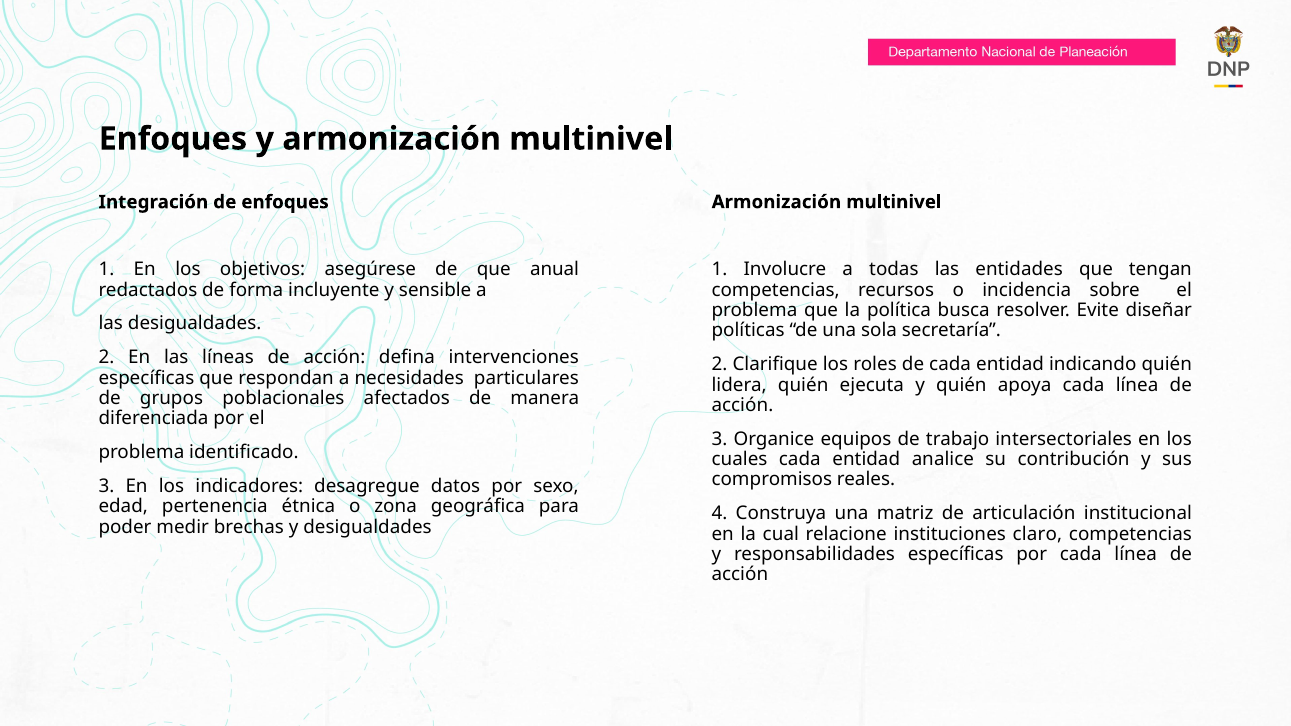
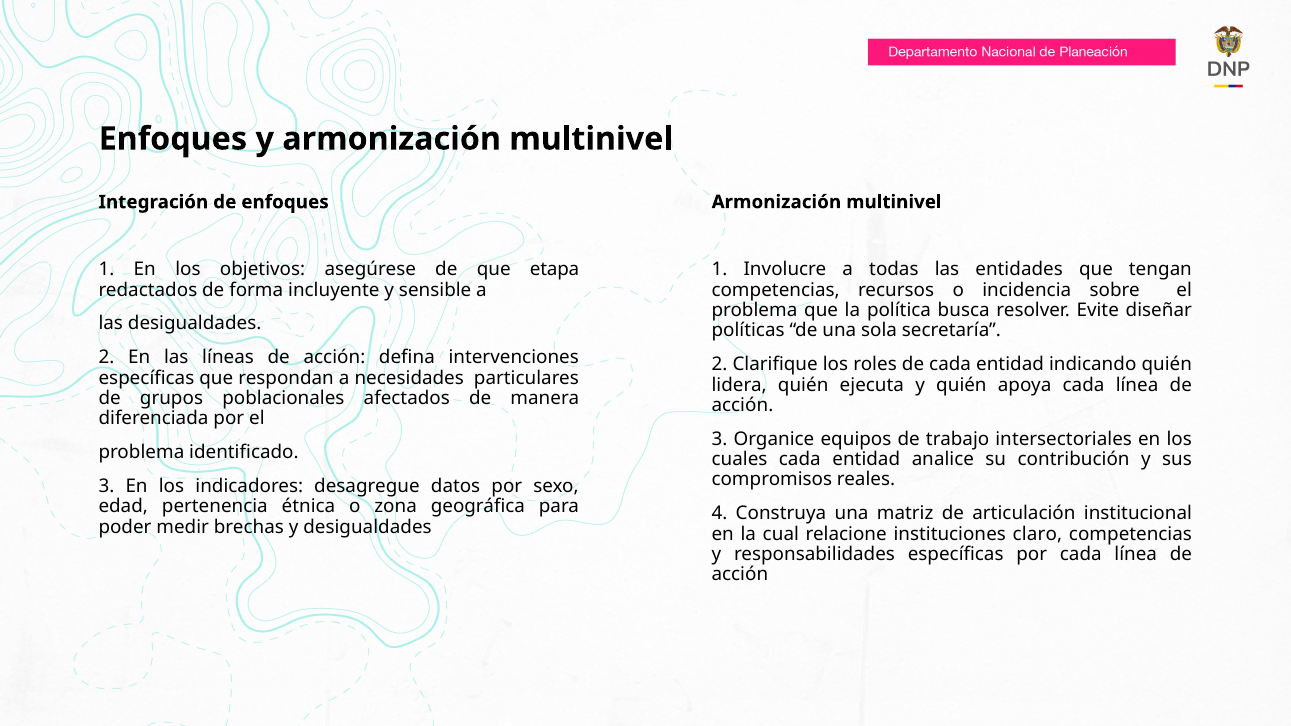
anual: anual -> etapa
